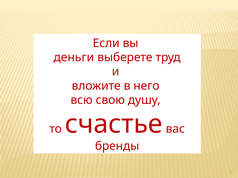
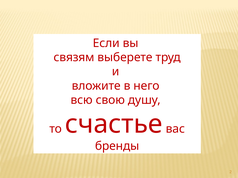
деньги: деньги -> связям
